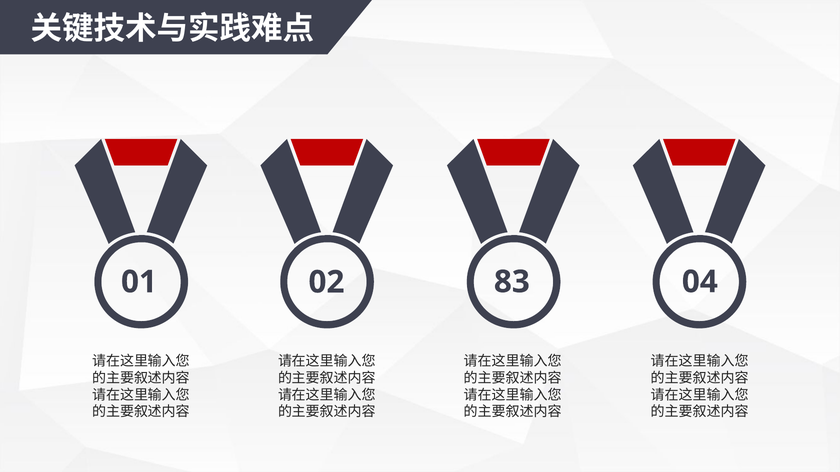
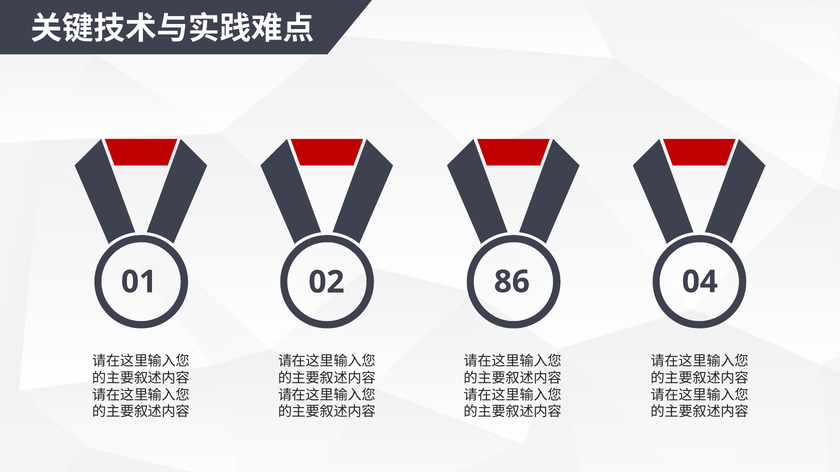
83: 83 -> 86
